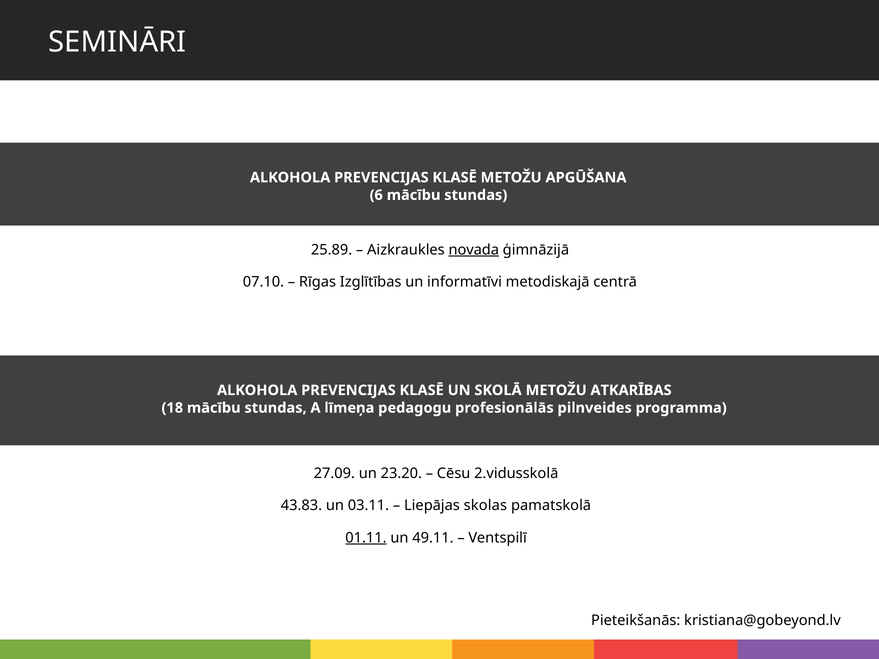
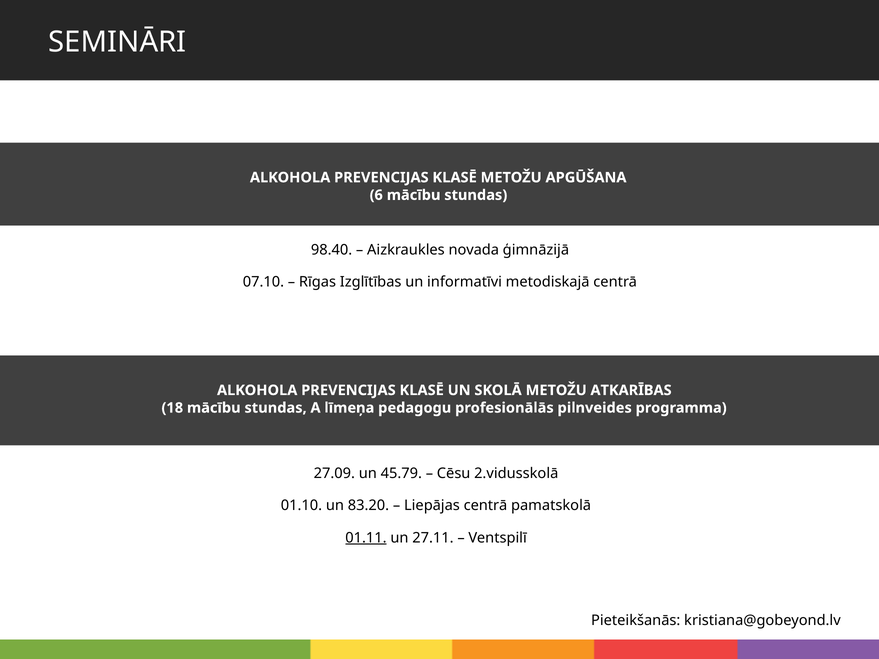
25.89: 25.89 -> 98.40
novada underline: present -> none
23.20: 23.20 -> 45.79
43.83: 43.83 -> 01.10
03.11: 03.11 -> 83.20
Liepājas skolas: skolas -> centrā
49.11: 49.11 -> 27.11
